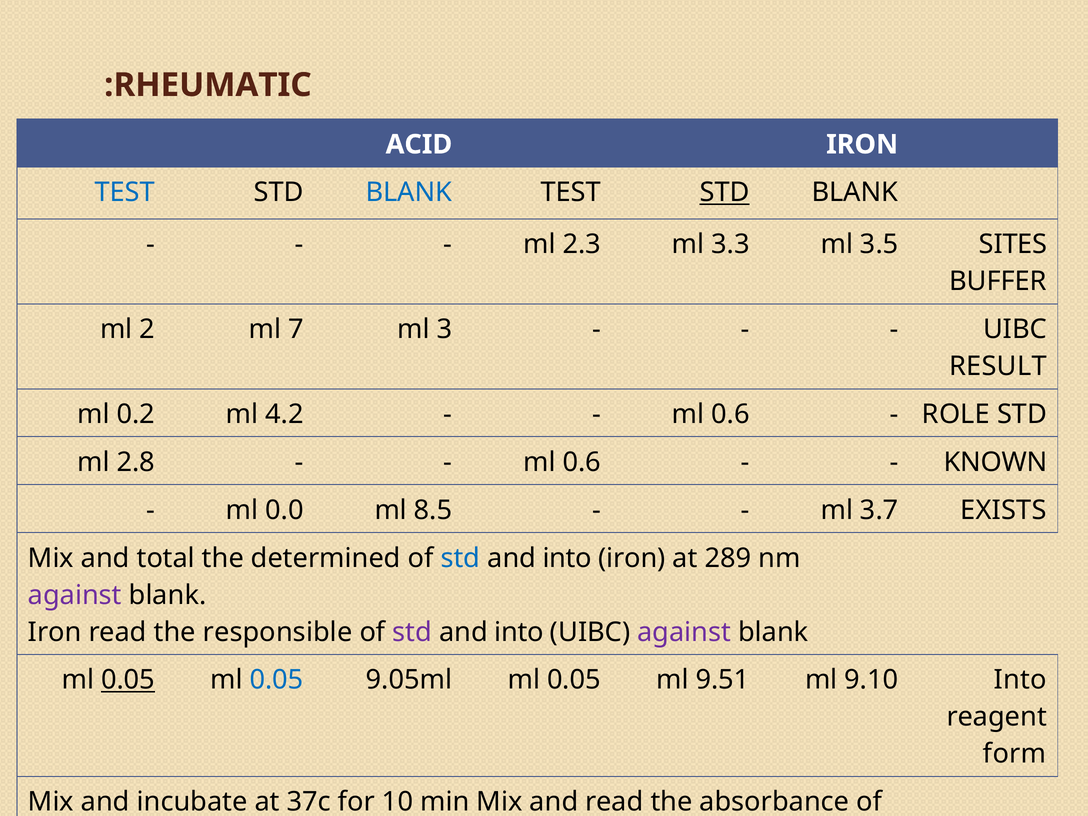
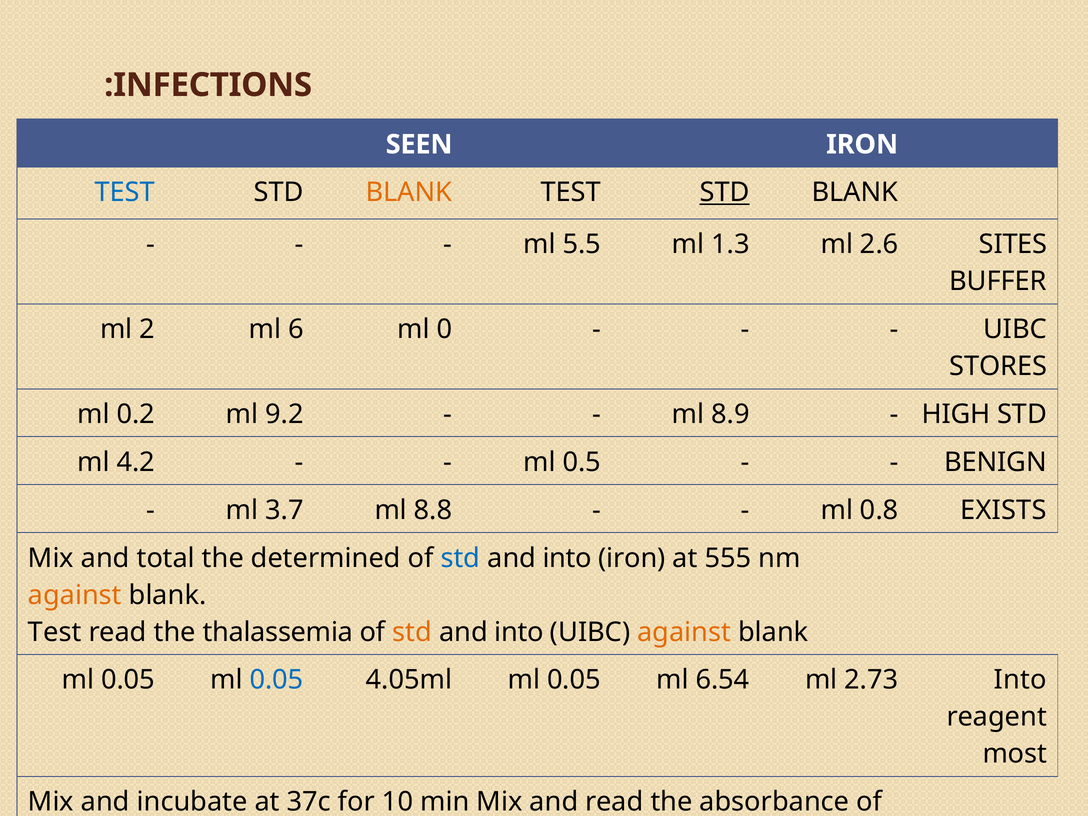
RHEUMATIC: RHEUMATIC -> INFECTIONS
ACID: ACID -> SEEN
BLANK at (409, 192) colour: blue -> orange
2.3: 2.3 -> 5.5
3.3: 3.3 -> 1.3
3.5: 3.5 -> 2.6
7: 7 -> 6
3: 3 -> 0
RESULT: RESULT -> STORES
4.2: 4.2 -> 9.2
0.6 at (730, 414): 0.6 -> 8.9
ROLE: ROLE -> HIGH
2.8: 2.8 -> 4.2
0.6 at (582, 462): 0.6 -> 0.5
KNOWN: KNOWN -> BENIGN
0.0: 0.0 -> 3.7
8.5: 8.5 -> 8.8
3.7: 3.7 -> 0.8
289: 289 -> 555
against at (75, 595) colour: purple -> orange
Iron at (55, 632): Iron -> Test
responsible: responsible -> thalassemia
std at (412, 632) colour: purple -> orange
against at (684, 632) colour: purple -> orange
0.05 at (128, 680) underline: present -> none
9.05ml: 9.05ml -> 4.05ml
9.51: 9.51 -> 6.54
9.10: 9.10 -> 2.73
form: form -> most
